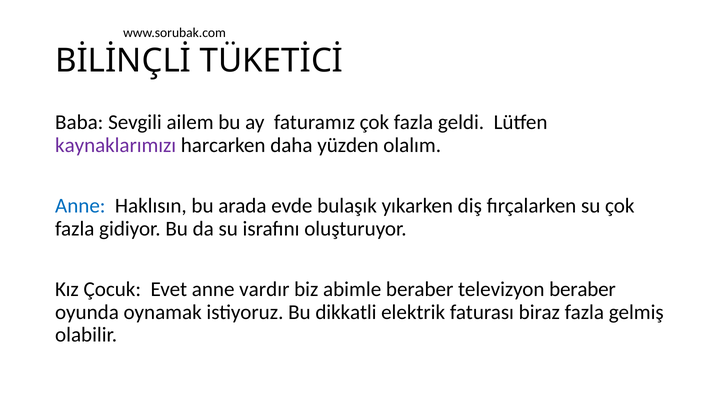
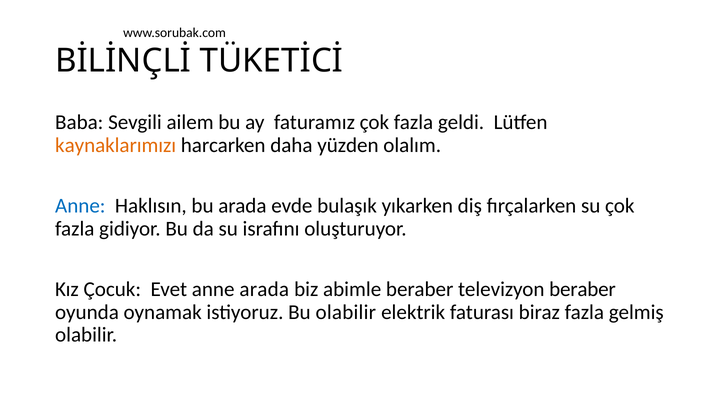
kaynaklarımızı colour: purple -> orange
anne vardır: vardır -> arada
Bu dikkatli: dikkatli -> olabilir
